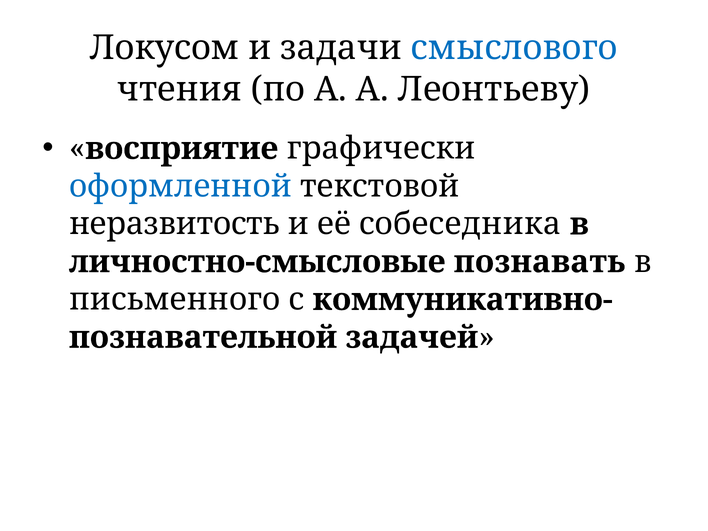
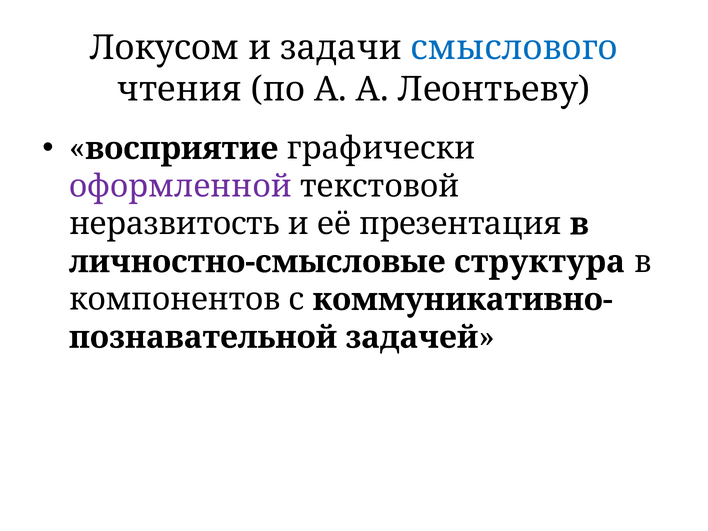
оформленной colour: blue -> purple
собеседника: собеседника -> презентация
познавать: познавать -> структура
письменного: письменного -> компонентов
